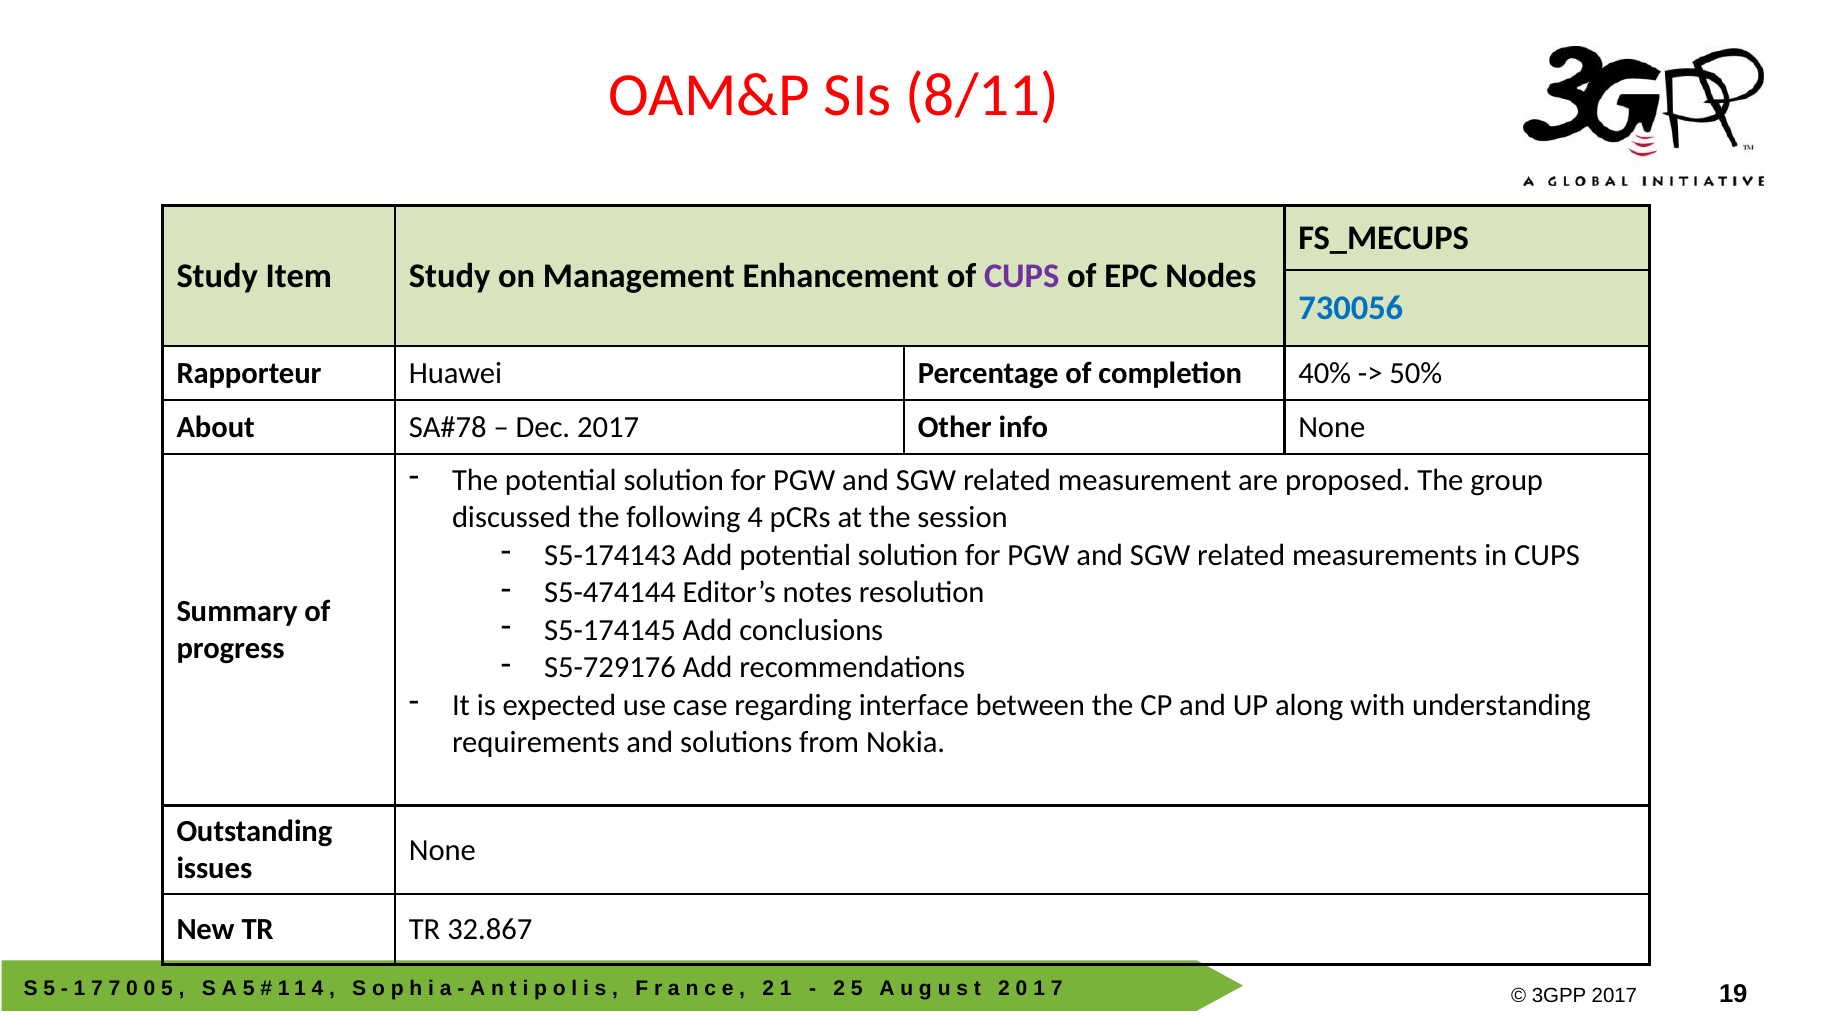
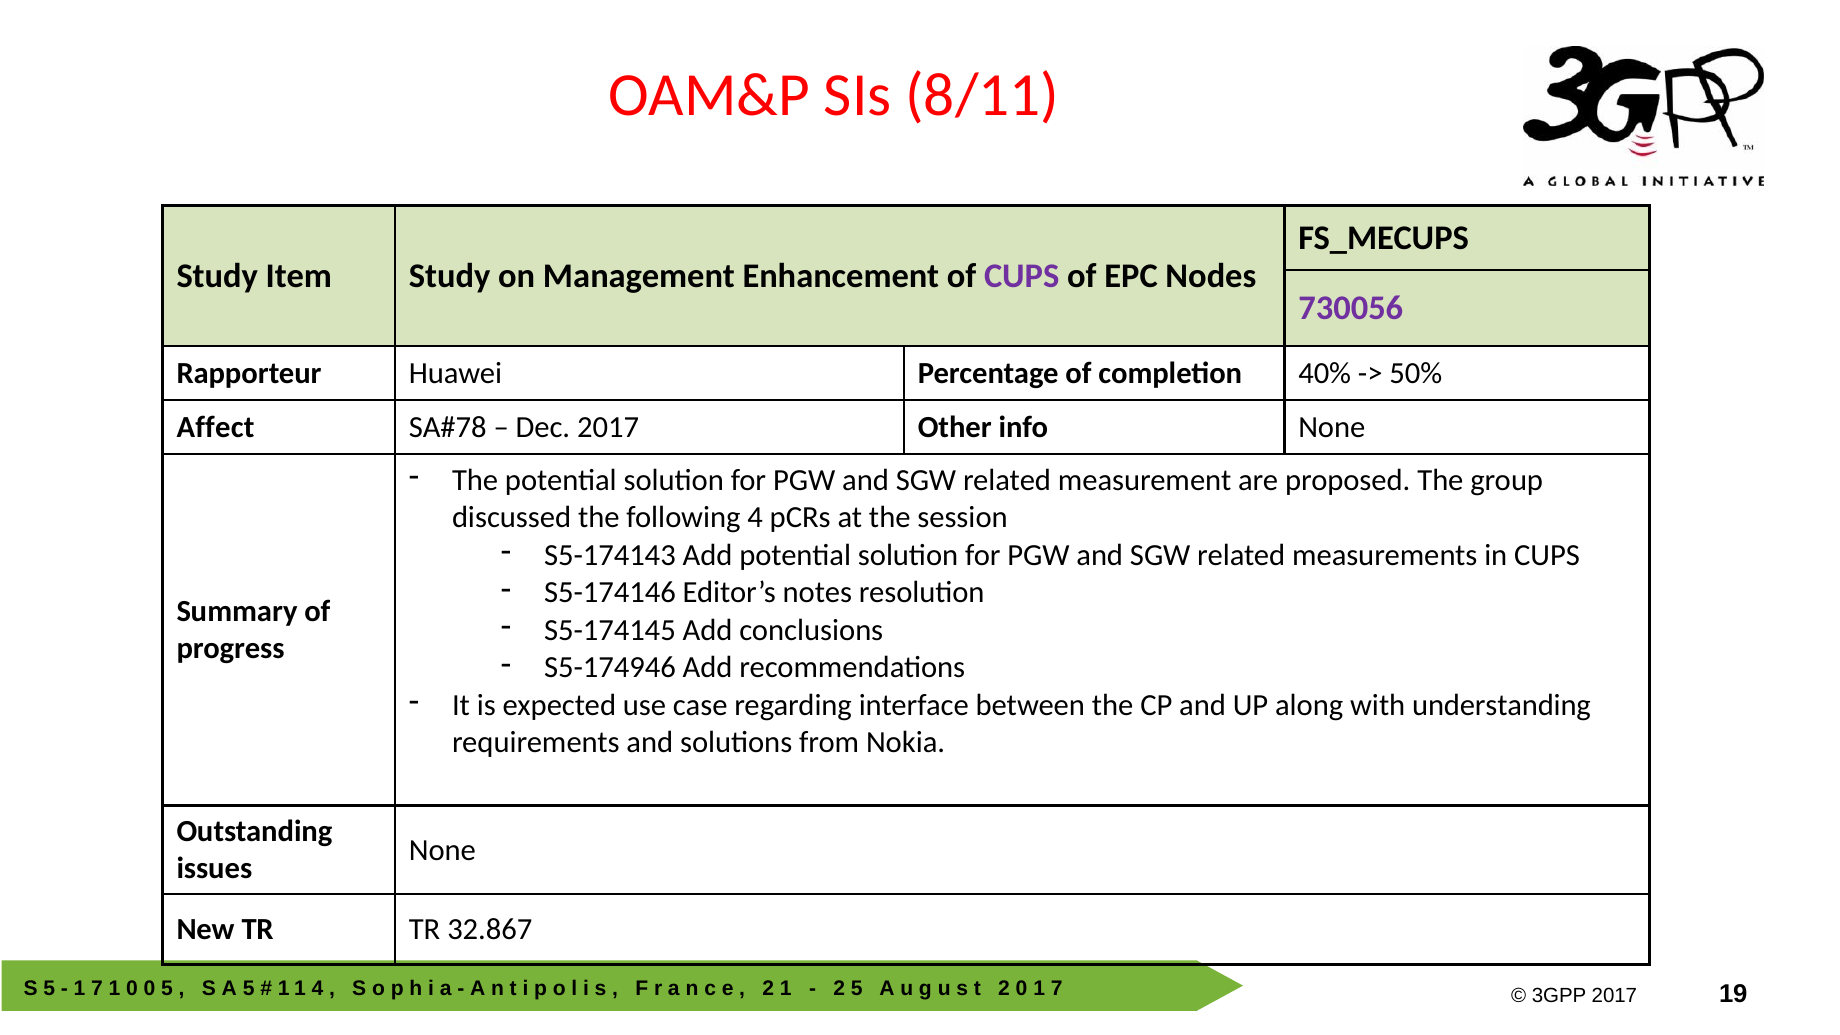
730056 colour: blue -> purple
About: About -> Affect
S5-474144: S5-474144 -> S5-174146
S5-729176: S5-729176 -> S5-174946
7 at (114, 988): 7 -> 1
